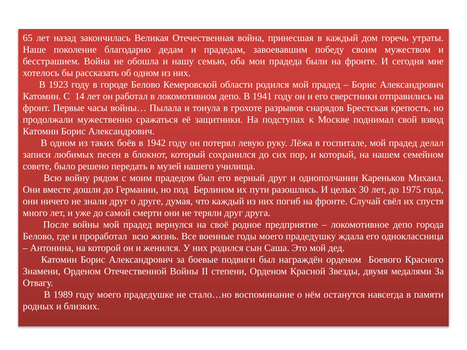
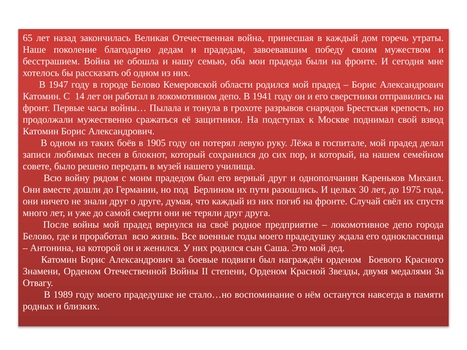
1923: 1923 -> 1947
1942: 1942 -> 1905
